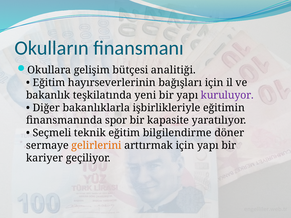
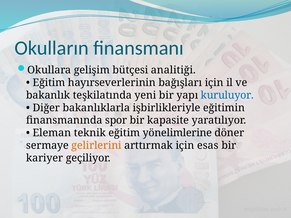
kuruluyor colour: purple -> blue
Seçmeli: Seçmeli -> Eleman
bilgilendirme: bilgilendirme -> yönelimlerine
için yapı: yapı -> esas
